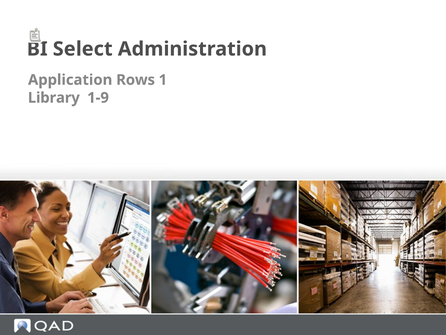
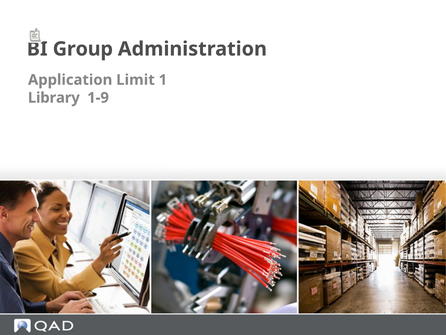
Select: Select -> Group
Rows: Rows -> Limit
